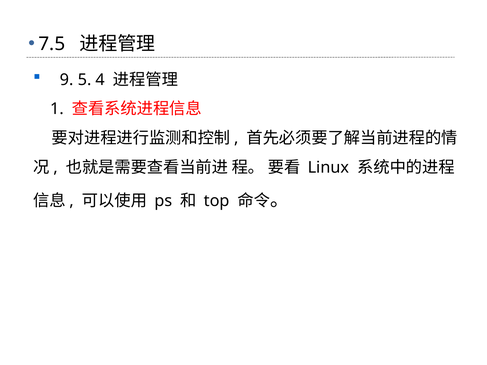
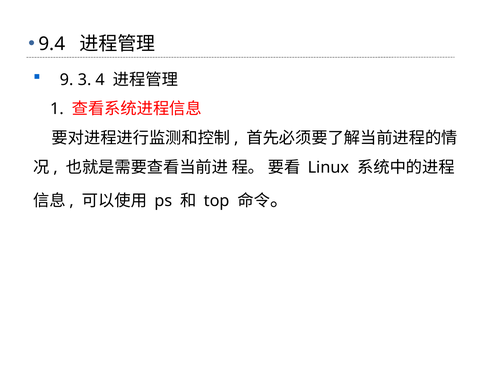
7.5: 7.5 -> 9.4
5: 5 -> 3
